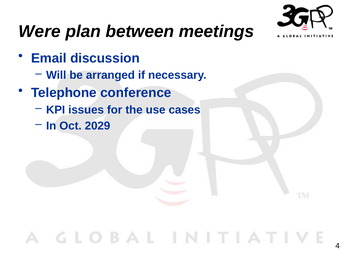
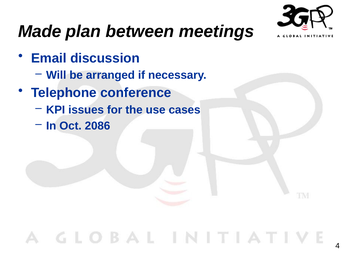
Were: Were -> Made
2029: 2029 -> 2086
